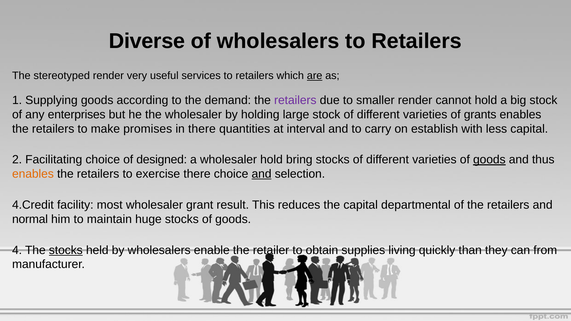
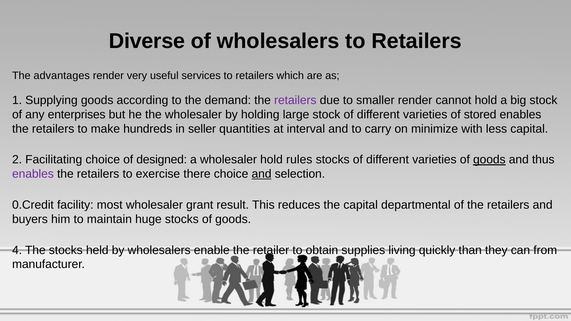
stereotyped: stereotyped -> advantages
are underline: present -> none
grants: grants -> stored
promises: promises -> hundreds
in there: there -> seller
establish: establish -> minimize
bring: bring -> rules
enables at (33, 174) colour: orange -> purple
4.Credit: 4.Credit -> 0.Credit
normal: normal -> buyers
stocks at (66, 250) underline: present -> none
